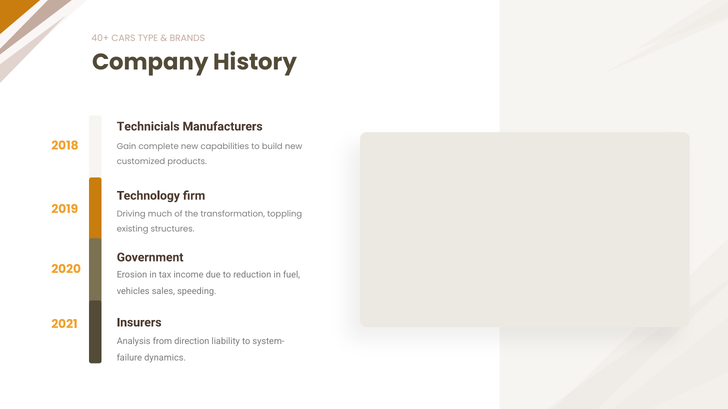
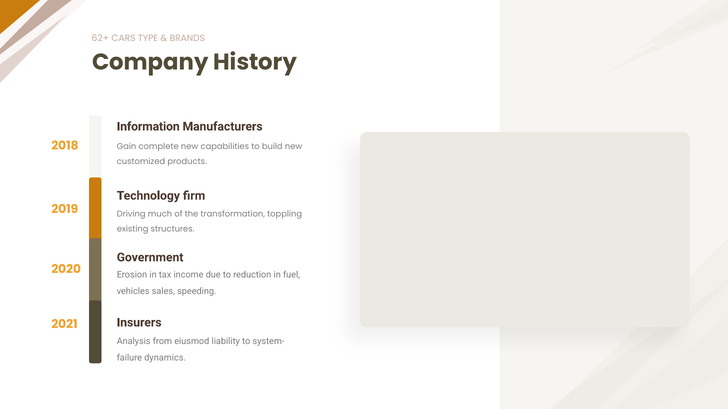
40+: 40+ -> 62+
Technicials: Technicials -> Information
direction: direction -> eiusmod
